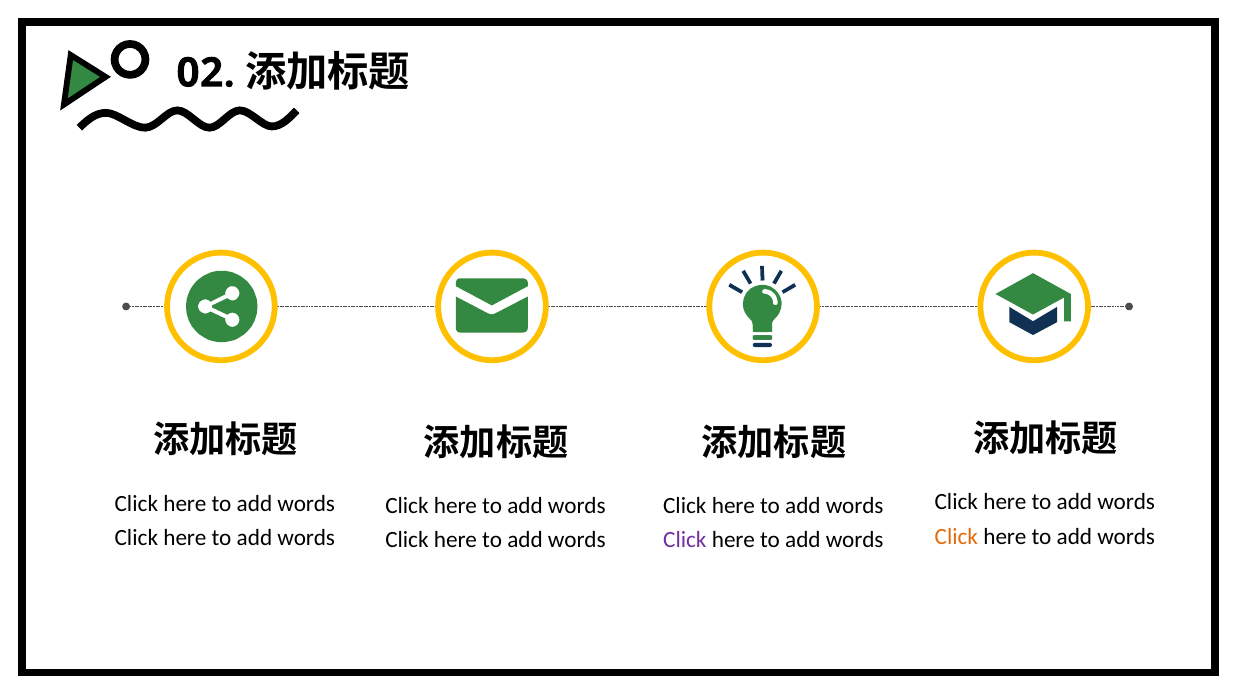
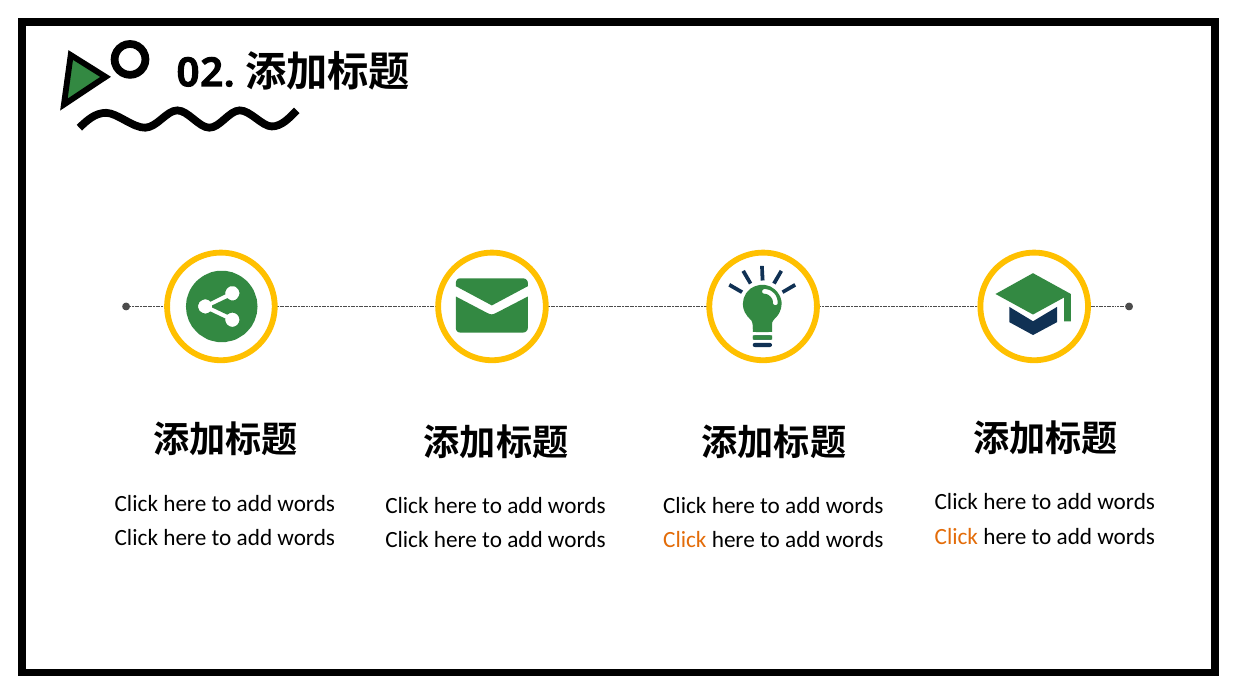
Click at (685, 540) colour: purple -> orange
